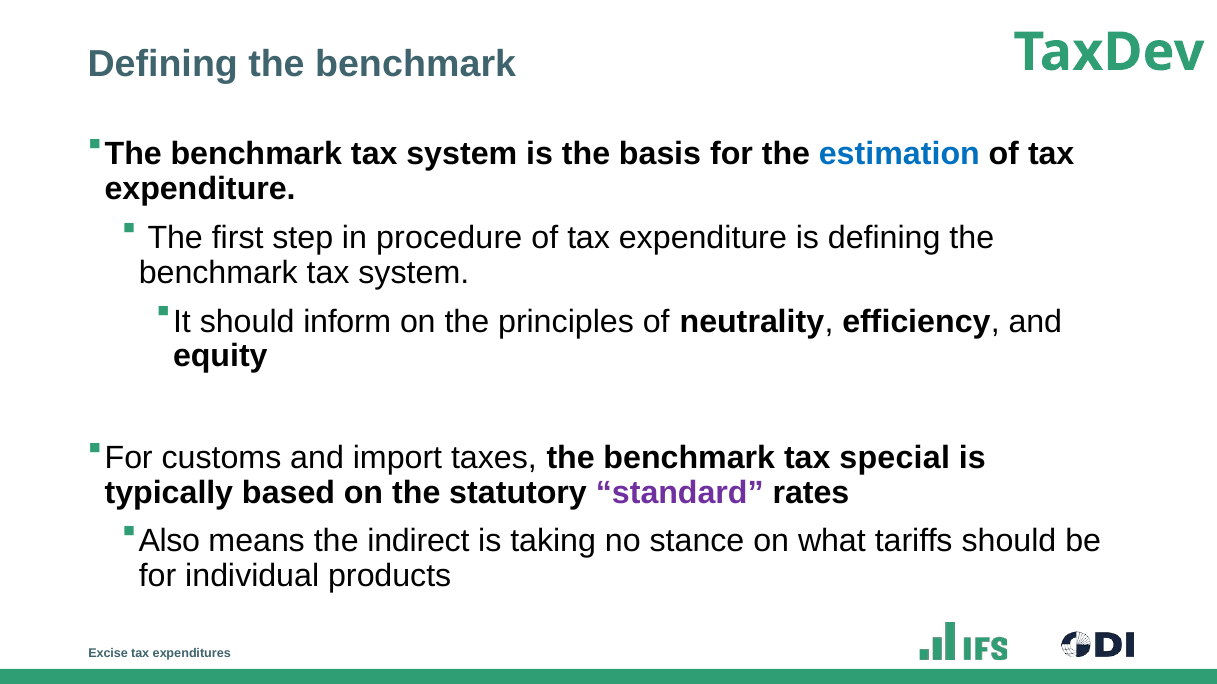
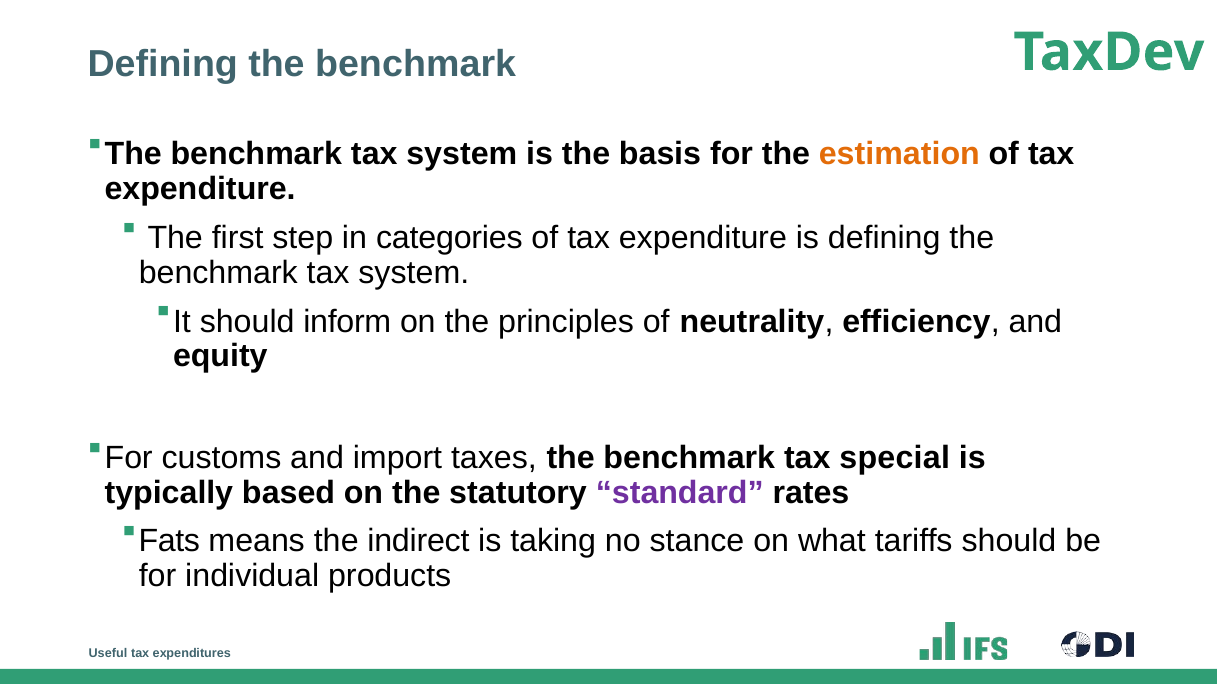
estimation colour: blue -> orange
procedure: procedure -> categories
Also: Also -> Fats
Excise: Excise -> Useful
